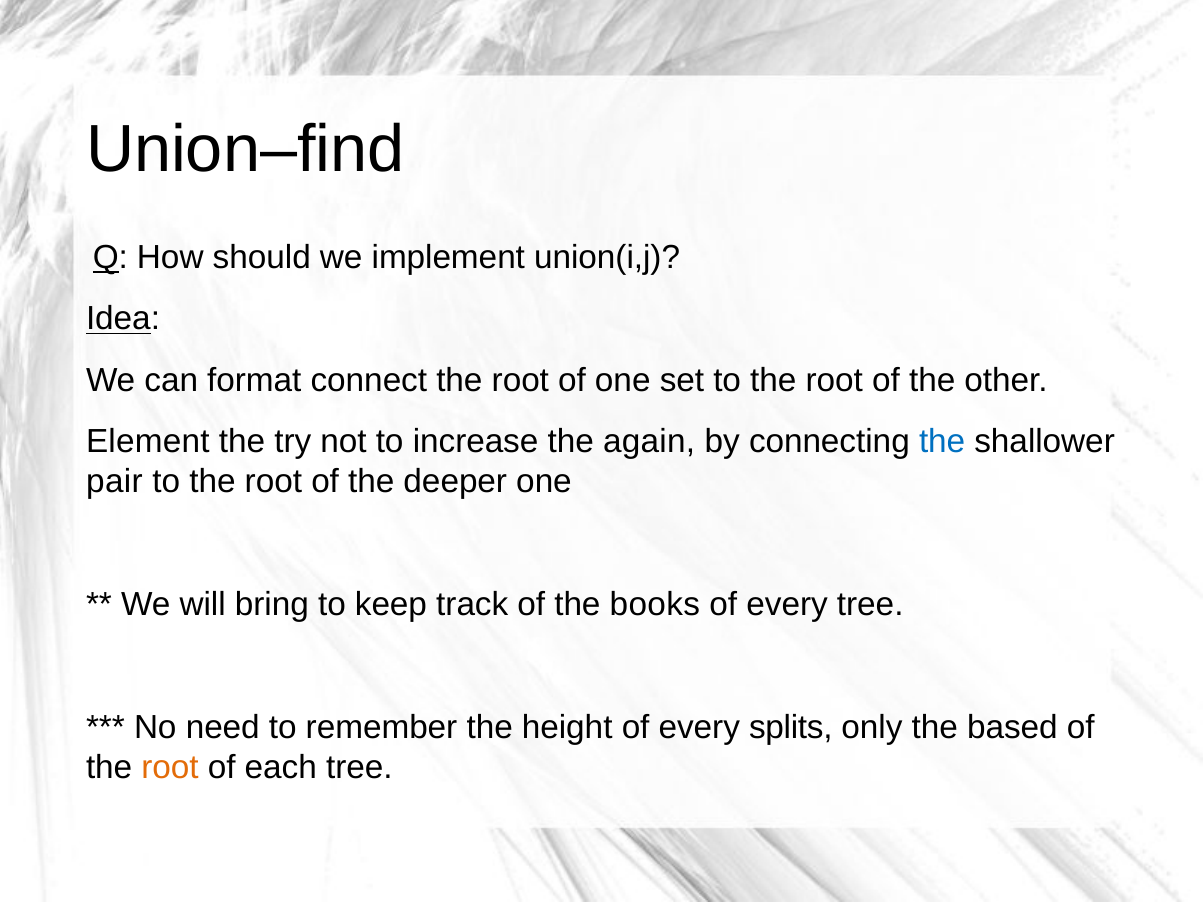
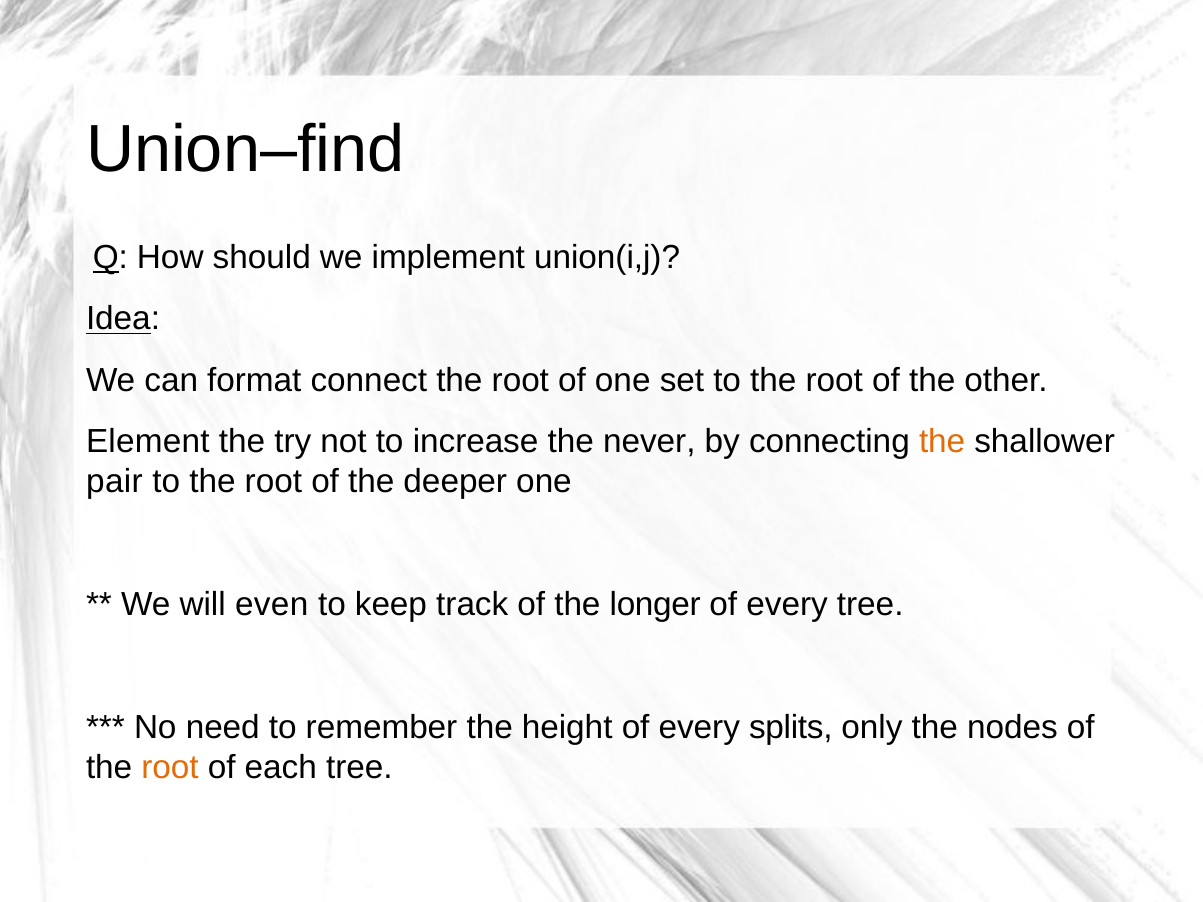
again: again -> never
the at (942, 442) colour: blue -> orange
bring: bring -> even
books: books -> longer
based: based -> nodes
